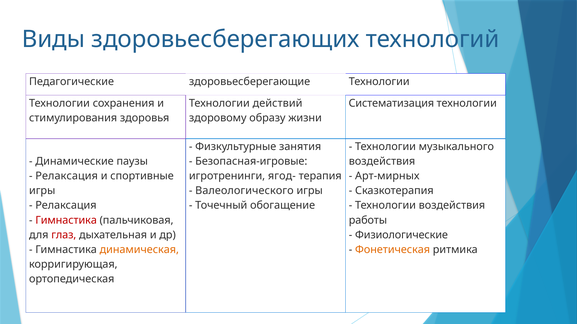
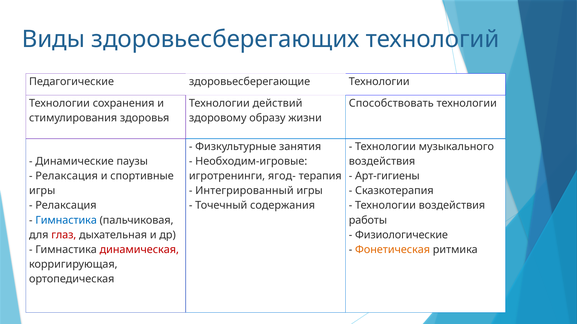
Систематизация: Систематизация -> Способствовать
Безопасная-игровые: Безопасная-игровые -> Необходим-игровые
Арт-мирных: Арт-мирных -> Арт-гигиены
Валеологического: Валеологического -> Интегрированный
обогащение: обогащение -> содержания
Гимнастика at (66, 221) colour: red -> blue
динамическая colour: orange -> red
